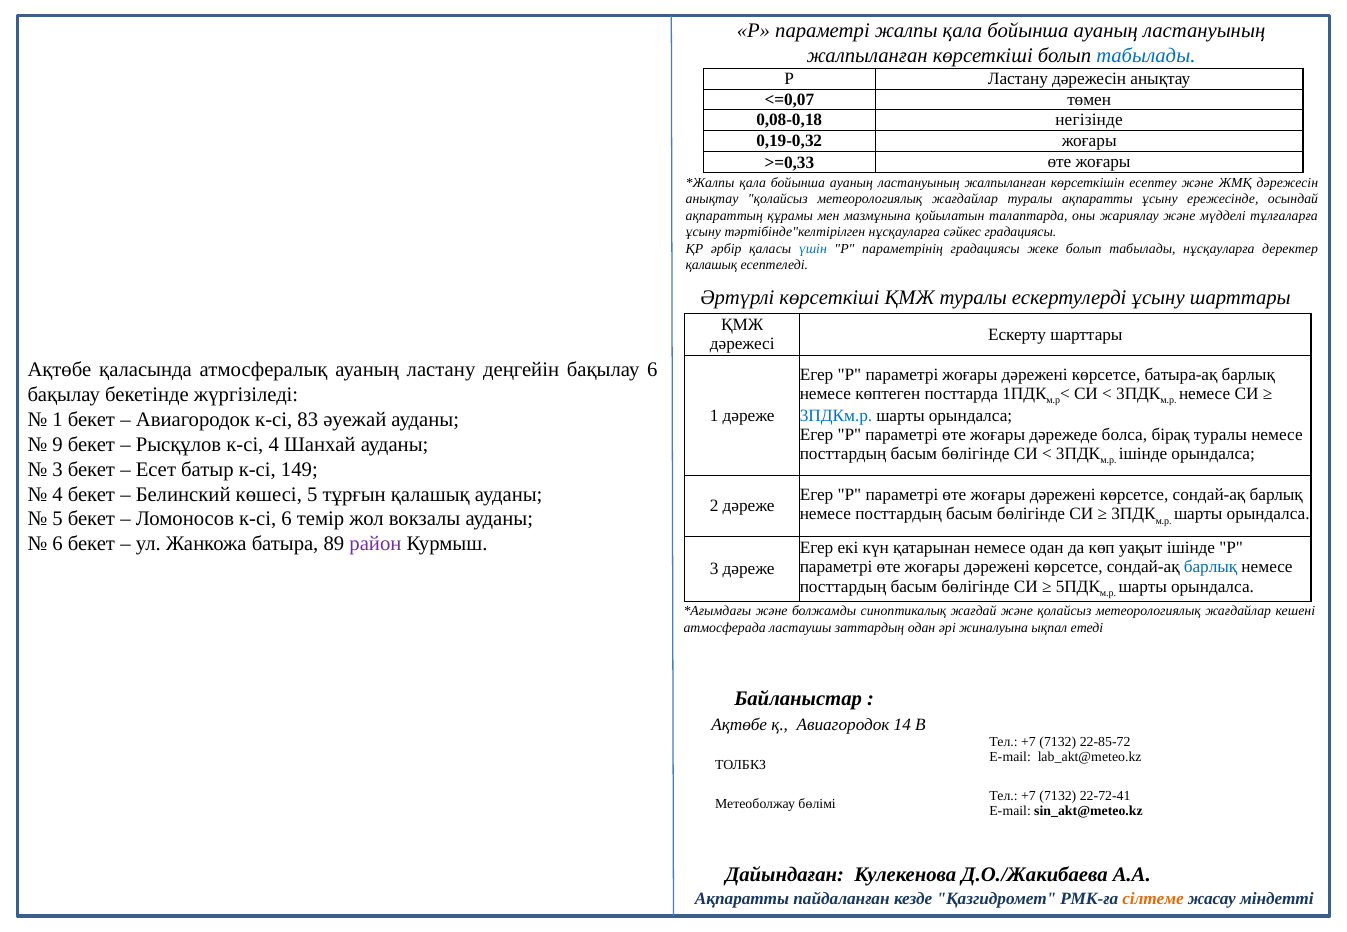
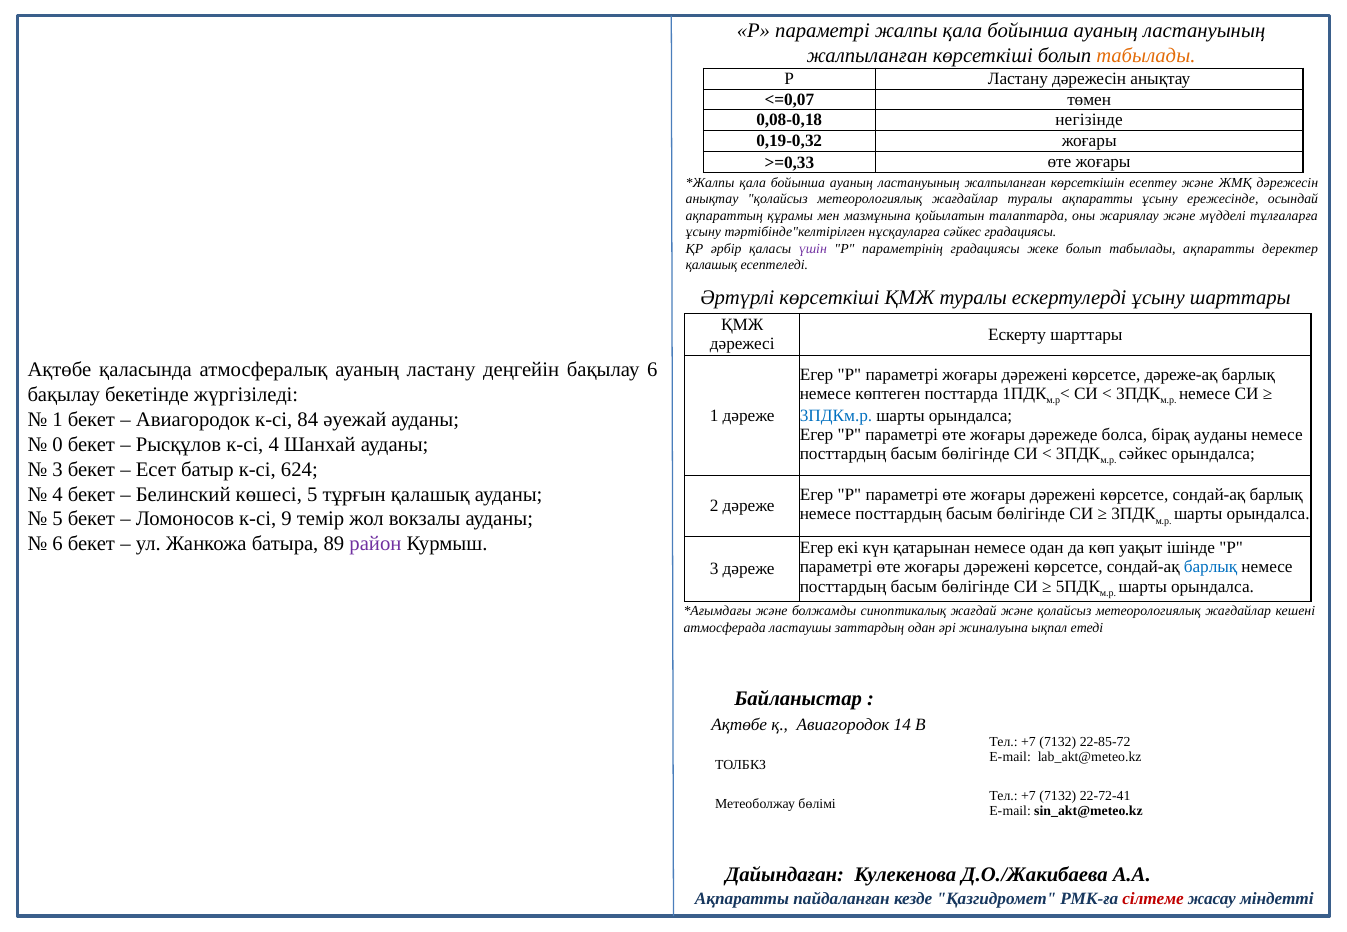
табылады at (1146, 56) colour: blue -> orange
үшін colour: blue -> purple
табылады нұсқауларға: нұсқауларға -> ақпаратты
батыра-ақ: батыра-ақ -> дәреже-ақ
83: 83 -> 84
бірақ туралы: туралы -> ауданы
9: 9 -> 0
ішінде at (1143, 454): ішінде -> сәйкес
149: 149 -> 624
к-сі 6: 6 -> 9
сілтеме colour: orange -> red
